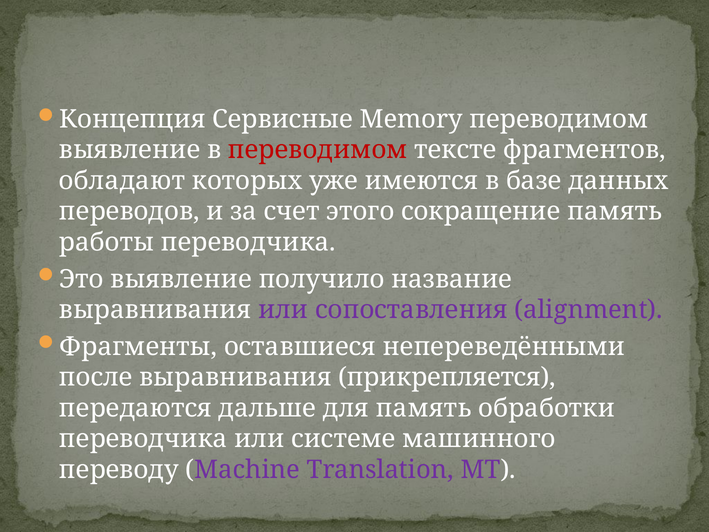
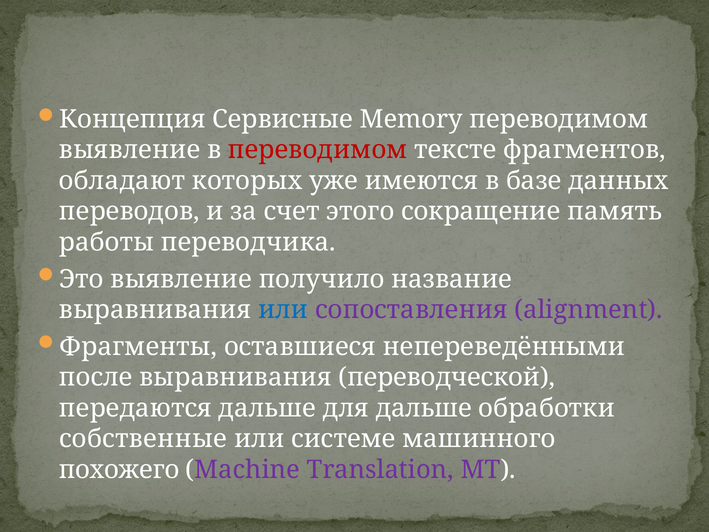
или at (283, 310) colour: purple -> blue
прикрепляется: прикрепляется -> переводческой
для память: память -> дальше
переводчика at (143, 439): переводчика -> собственные
переводу: переводу -> похожего
